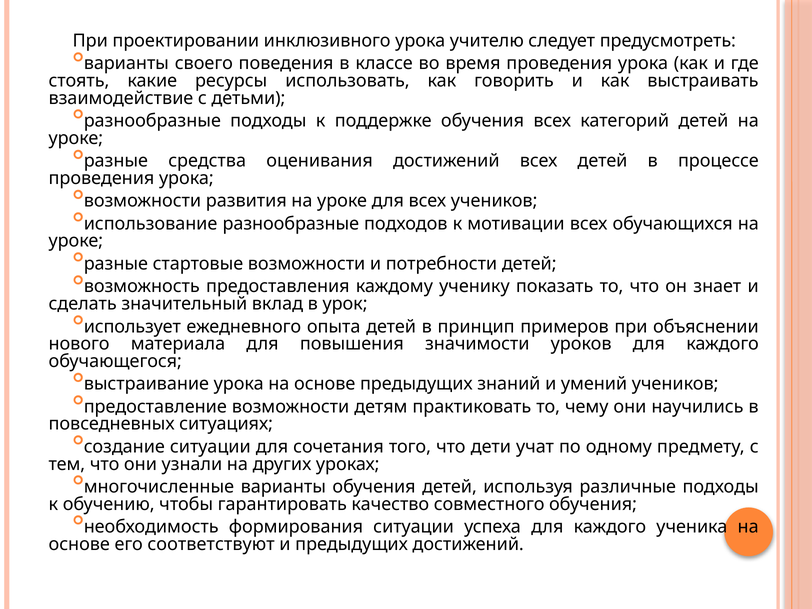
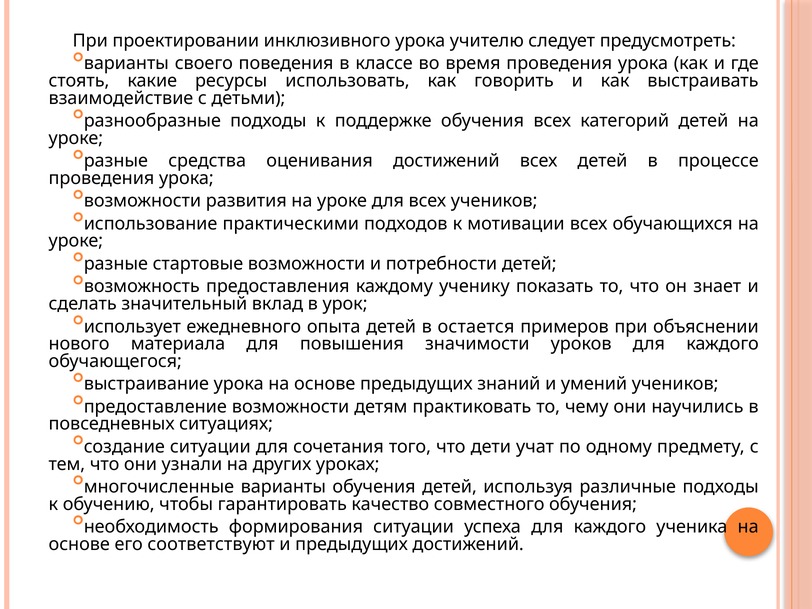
использование разнообразные: разнообразные -> практическими
принцип: принцип -> остается
